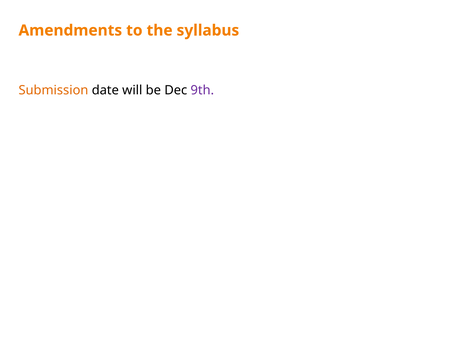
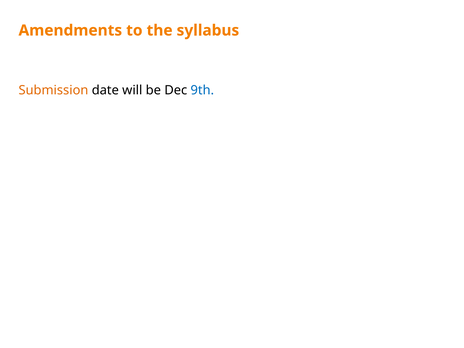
9th colour: purple -> blue
